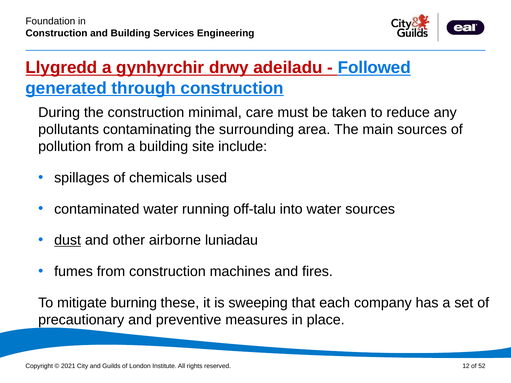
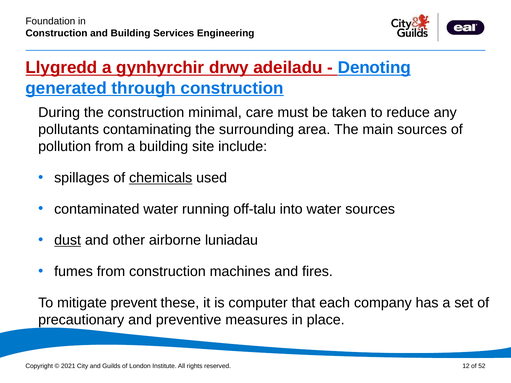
Followed: Followed -> Denoting
chemicals underline: none -> present
burning: burning -> prevent
sweeping: sweeping -> computer
